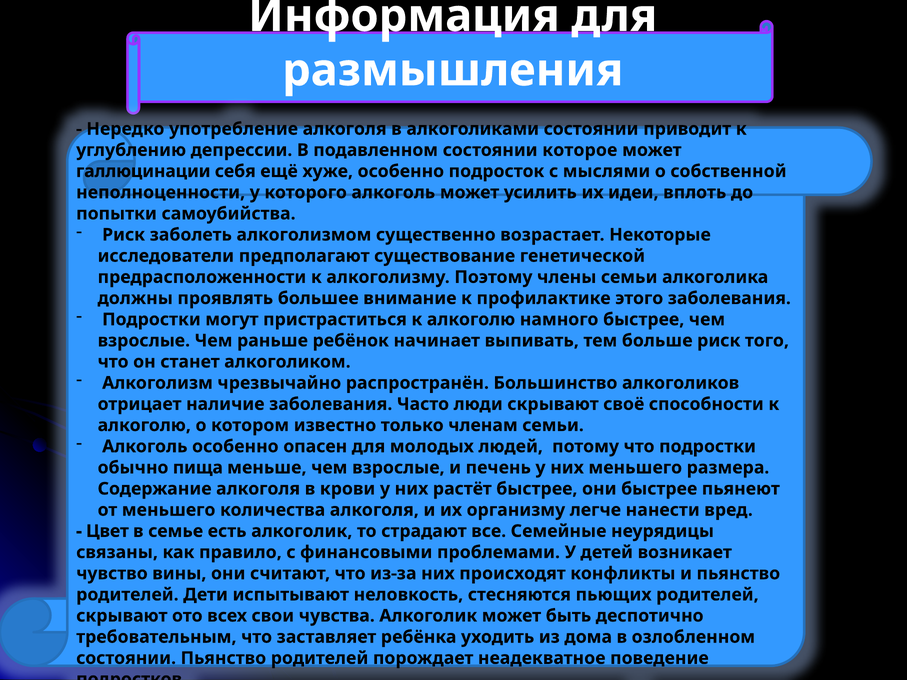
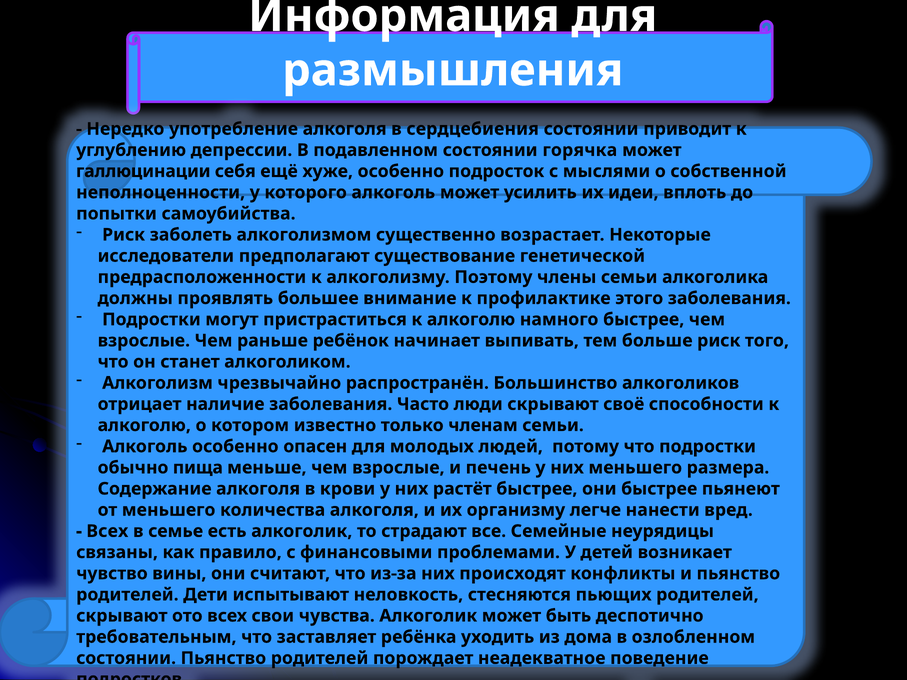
в алкоголиками: алкоголиками -> сердцебиения
которое: которое -> горячка
Цвет at (107, 531): Цвет -> Всех
